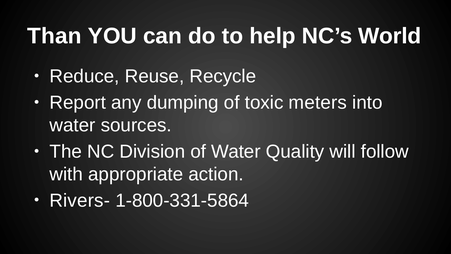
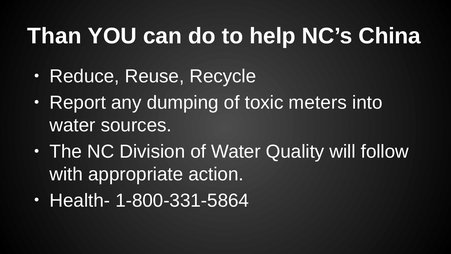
World: World -> China
Rivers-: Rivers- -> Health-
